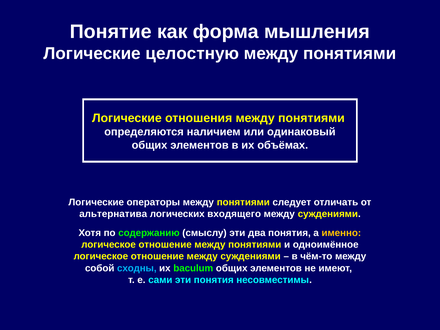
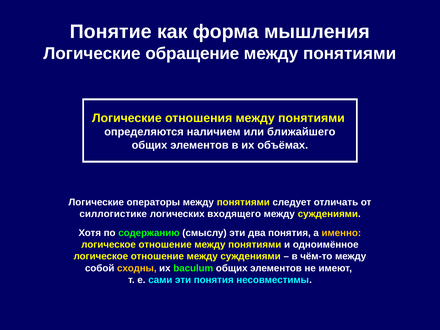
целостную: целостную -> обращение
одинаковый: одинаковый -> ближайшего
альтернатива: альтернатива -> силлогистике
сходны colour: light blue -> yellow
